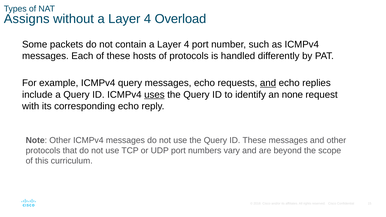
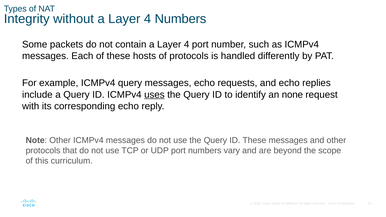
Assigns: Assigns -> Integrity
4 Overload: Overload -> Numbers
and at (268, 83) underline: present -> none
